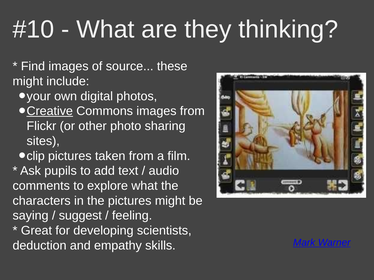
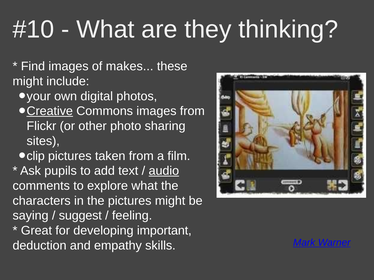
source: source -> makes
audio underline: none -> present
scientists: scientists -> important
